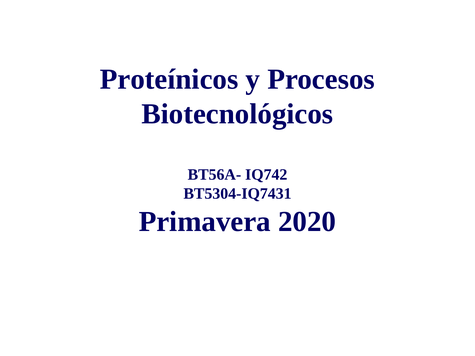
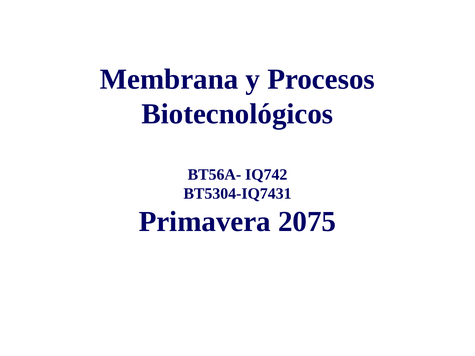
Proteínicos: Proteínicos -> Membrana
2020: 2020 -> 2075
